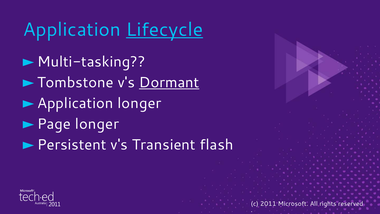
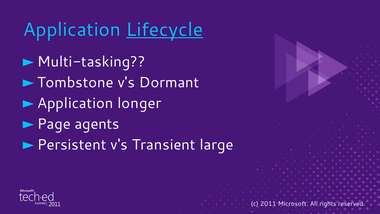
Dormant underline: present -> none
longer at (97, 124): longer -> agents
flash: flash -> large
